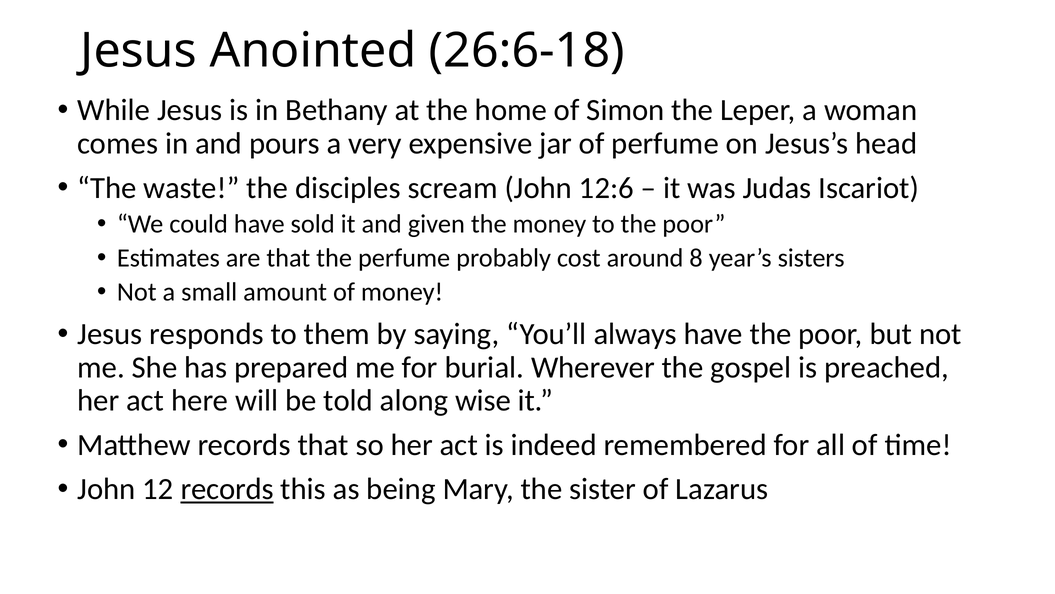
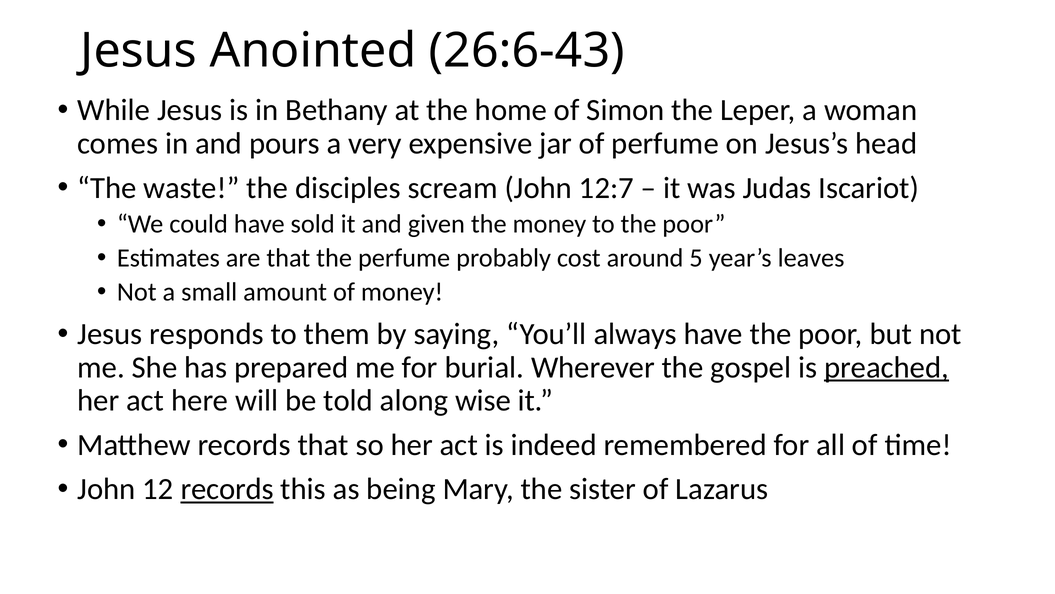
26:6-18: 26:6-18 -> 26:6-43
12:6: 12:6 -> 12:7
8: 8 -> 5
sisters: sisters -> leaves
preached underline: none -> present
